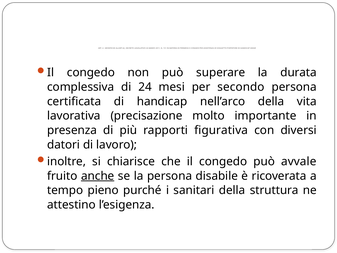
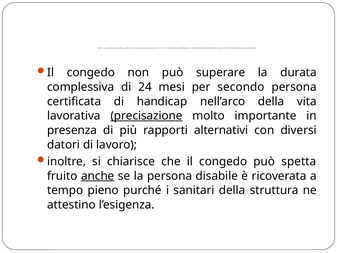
precisazione underline: none -> present
figurativa: figurativa -> alternativi
avvale: avvale -> spetta
